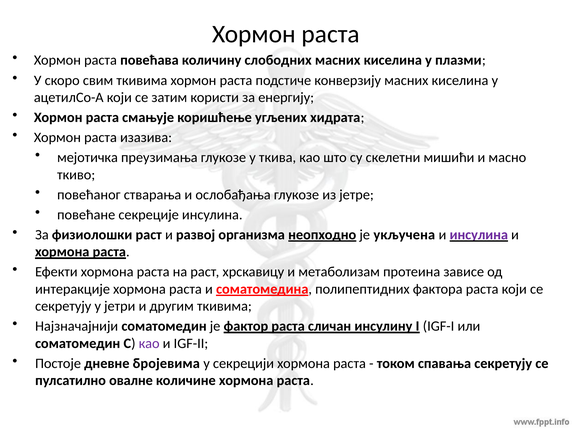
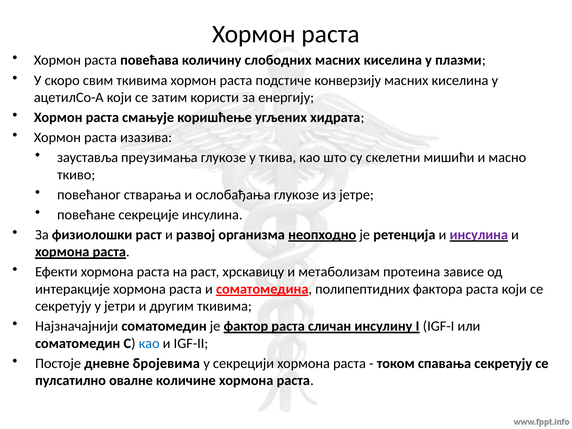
мејотичка: мејотичка -> зауставља
укључена: укључена -> ретенција
као at (149, 343) colour: purple -> blue
